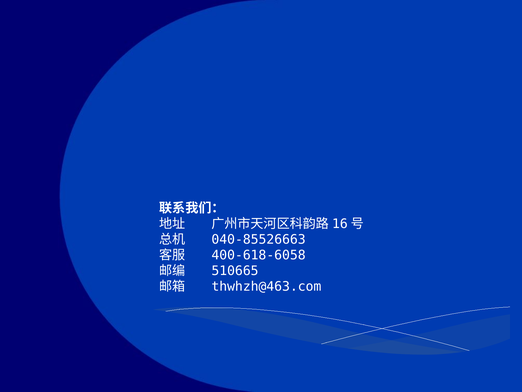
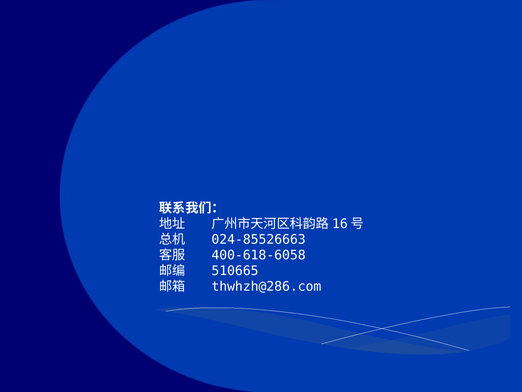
040-85526663: 040-85526663 -> 024-85526663
thwhzh@463.com: thwhzh@463.com -> thwhzh@286.com
